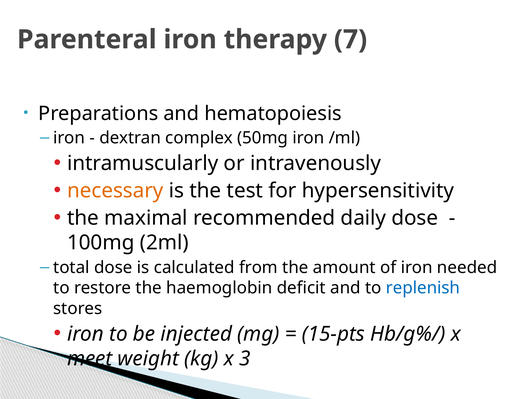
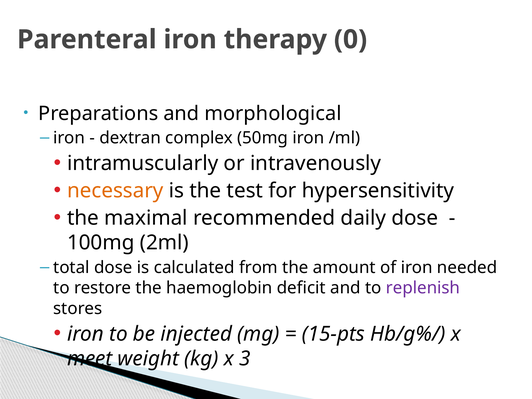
7: 7 -> 0
hematopoiesis: hematopoiesis -> morphological
replenish colour: blue -> purple
